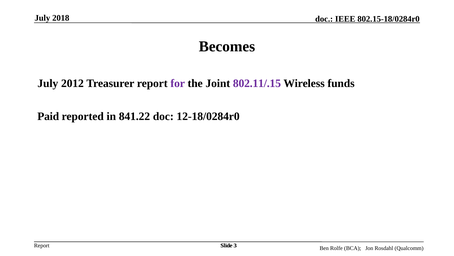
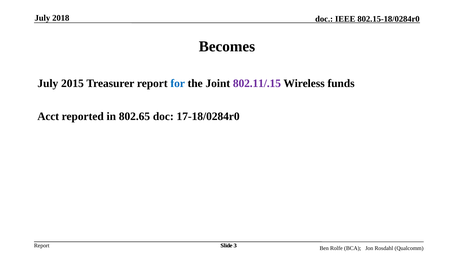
2012: 2012 -> 2015
for colour: purple -> blue
Paid: Paid -> Acct
841.22: 841.22 -> 802.65
12-18/0284r0: 12-18/0284r0 -> 17-18/0284r0
